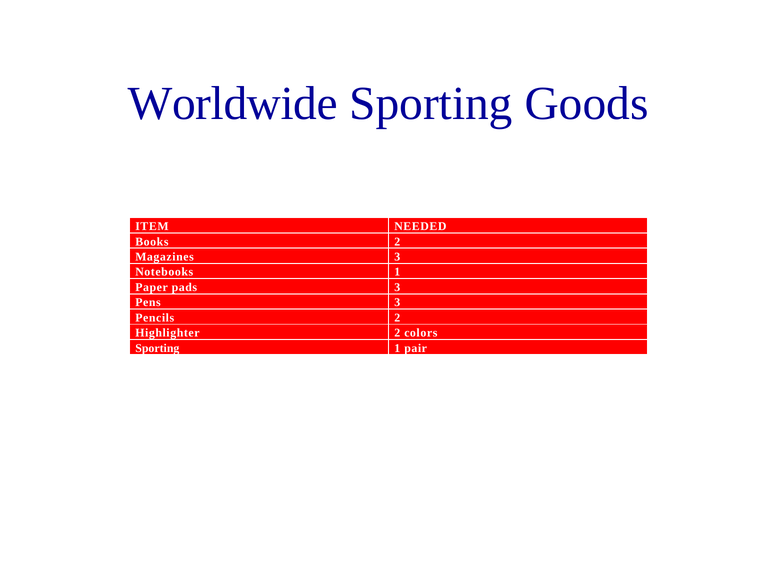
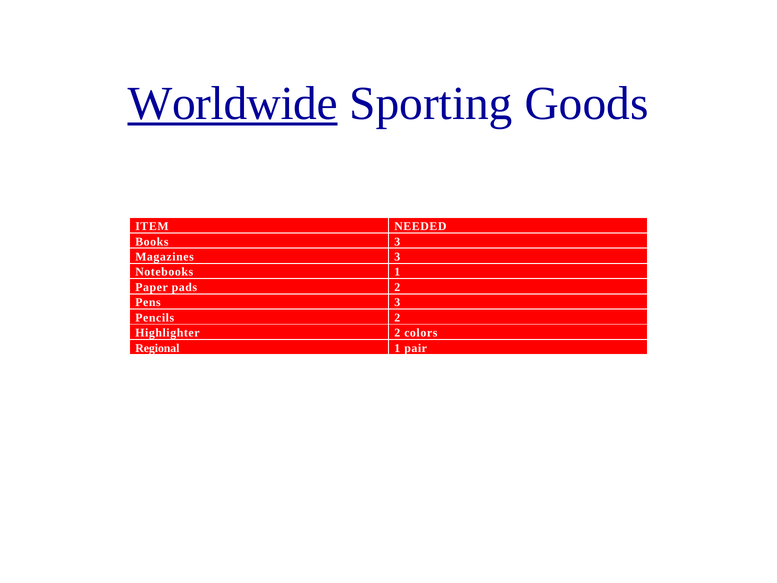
Worldwide underline: none -> present
Books 2: 2 -> 3
pads 3: 3 -> 2
Sporting at (157, 348): Sporting -> Regional
